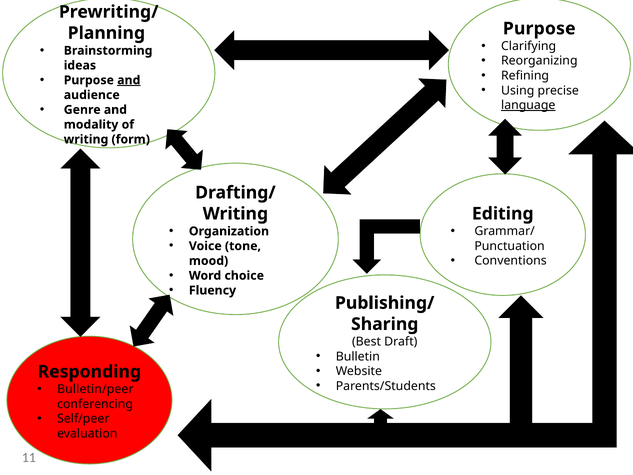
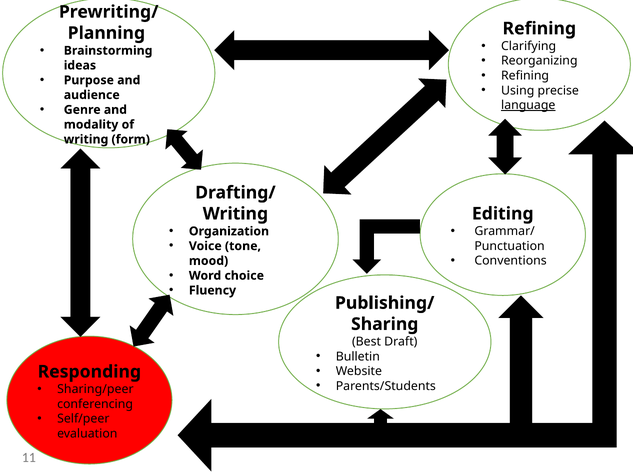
Purpose at (539, 29): Purpose -> Refining
and at (129, 80) underline: present -> none
Bulletin/peer: Bulletin/peer -> Sharing/peer
